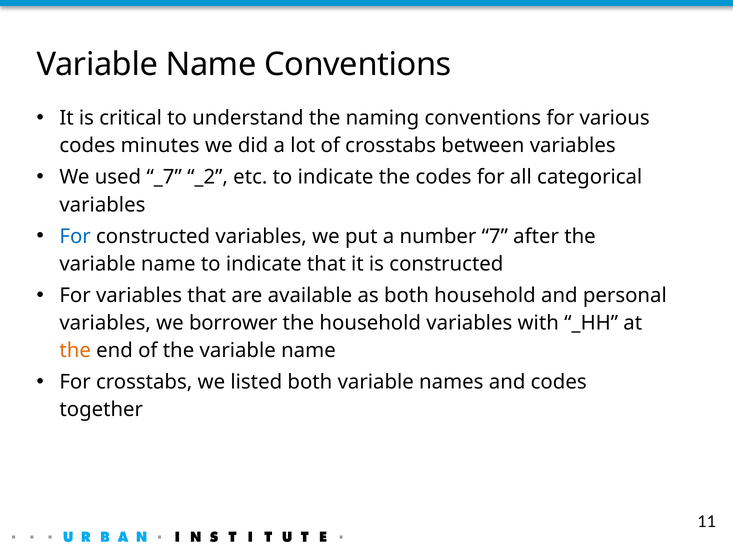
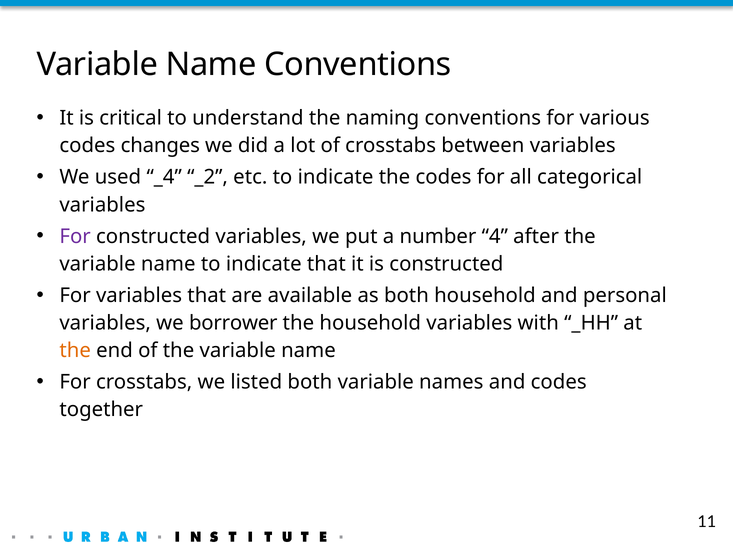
minutes: minutes -> changes
_7: _7 -> _4
For at (75, 236) colour: blue -> purple
7: 7 -> 4
